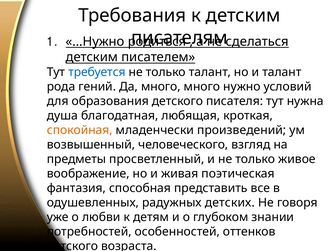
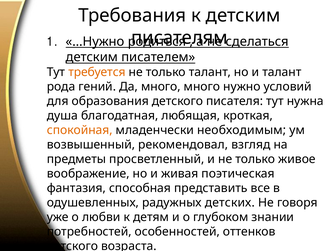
требуется colour: blue -> orange
произведений: произведений -> необходимым
человеческого: человеческого -> рекомендовал
